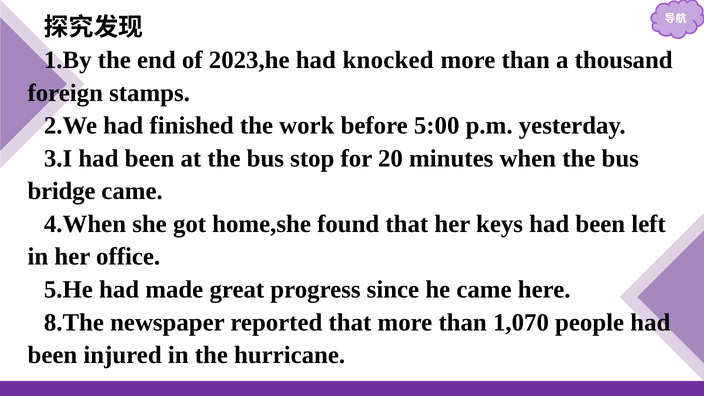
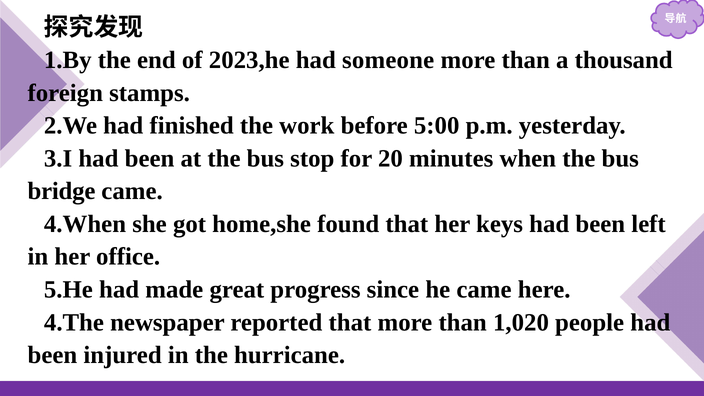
knocked: knocked -> someone
8.The: 8.The -> 4.The
1,070: 1,070 -> 1,020
